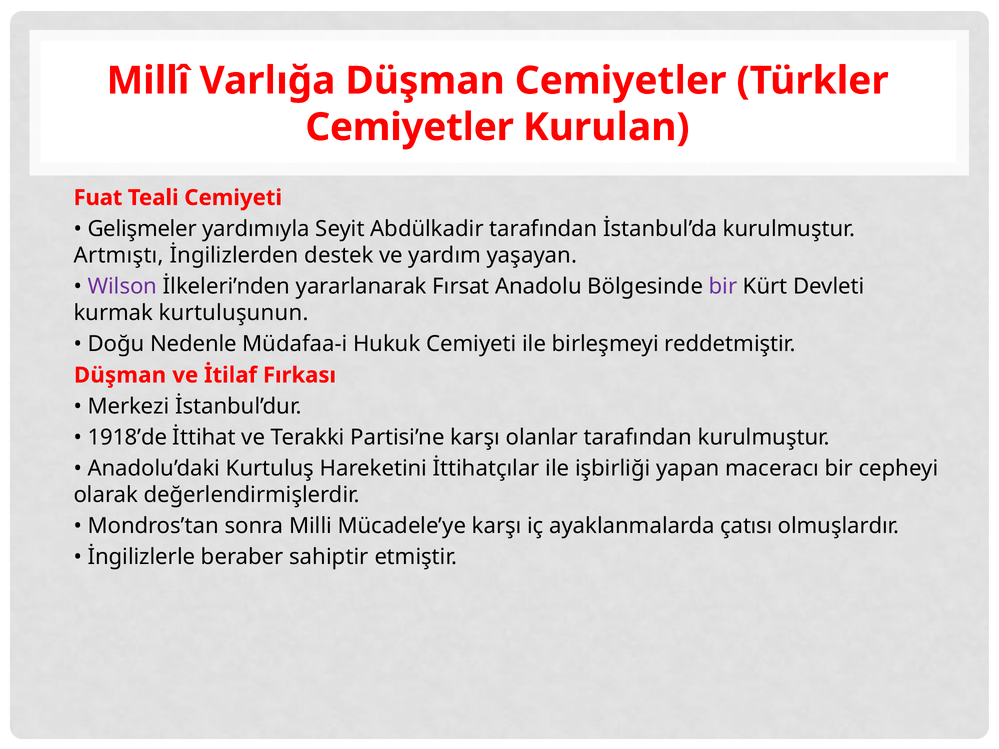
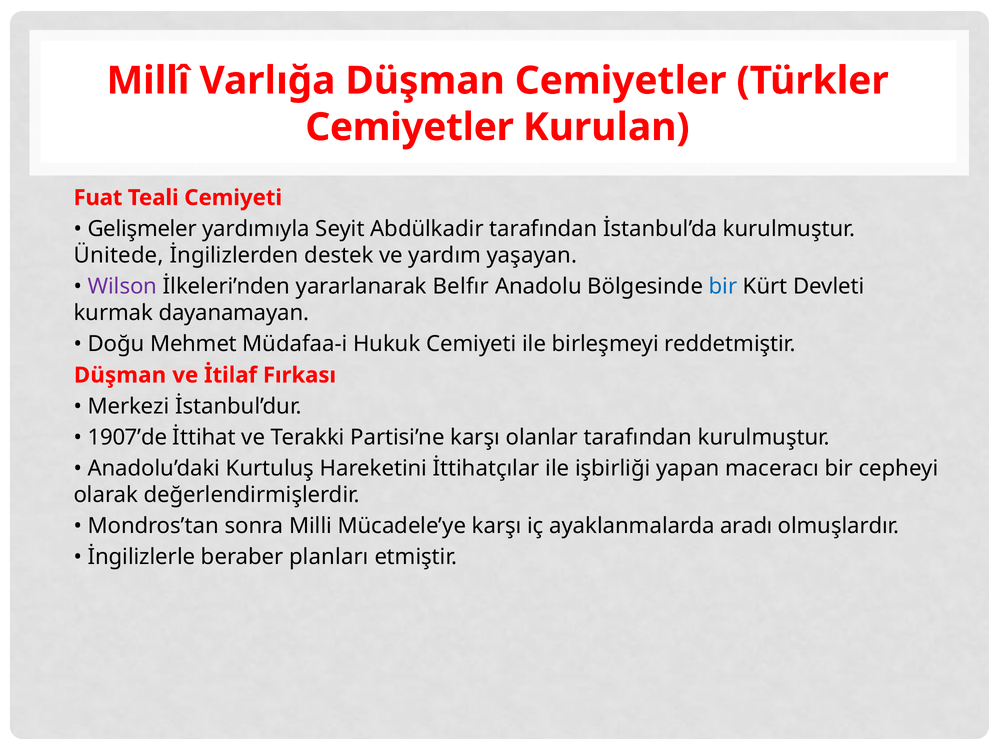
Artmıştı: Artmıştı -> Ünitede
Fırsat: Fırsat -> Belfır
bir at (723, 287) colour: purple -> blue
kurtuluşunun: kurtuluşunun -> dayanamayan
Nedenle: Nedenle -> Mehmet
1918’de: 1918’de -> 1907’de
çatısı: çatısı -> aradı
sahiptir: sahiptir -> planları
